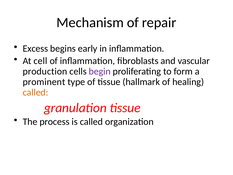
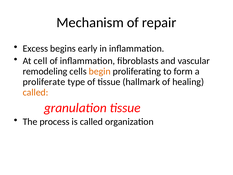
production: production -> remodeling
begin colour: purple -> orange
prominent: prominent -> proliferate
